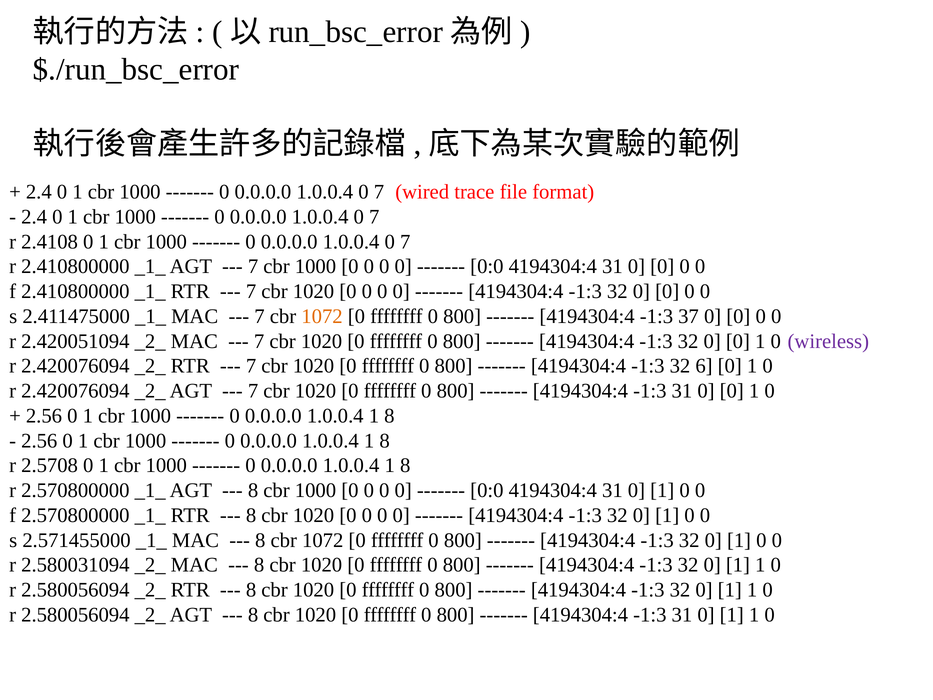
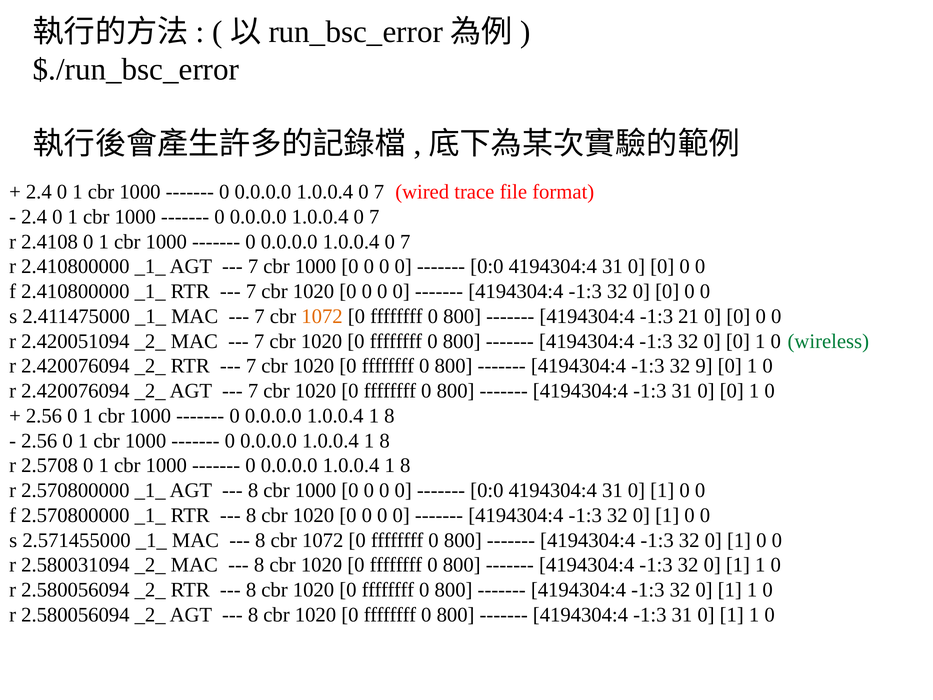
37: 37 -> 21
wireless colour: purple -> green
6: 6 -> 9
